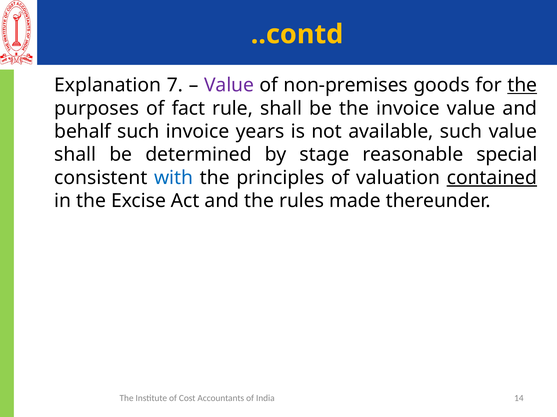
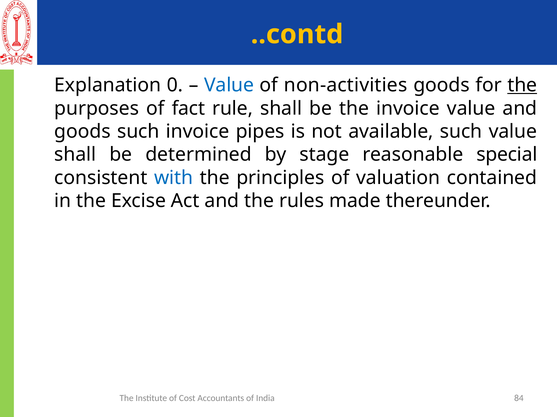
7: 7 -> 0
Value at (229, 85) colour: purple -> blue
non-premises: non-premises -> non-activities
behalf at (83, 132): behalf -> goods
years: years -> pipes
contained underline: present -> none
14: 14 -> 84
